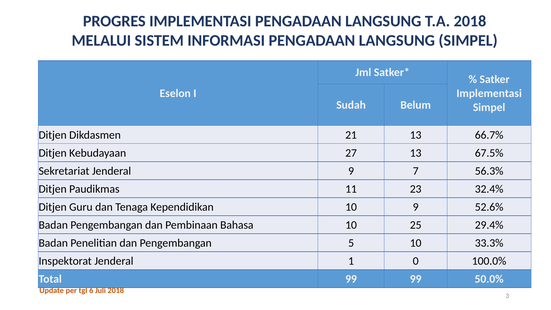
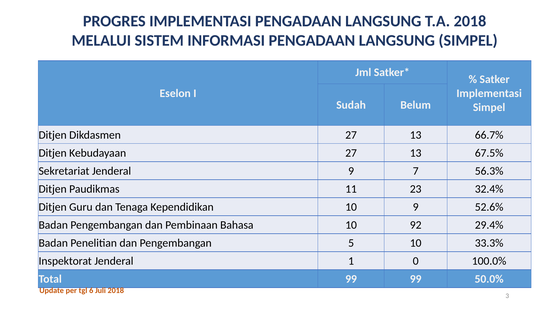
Dikdasmen 21: 21 -> 27
25: 25 -> 92
